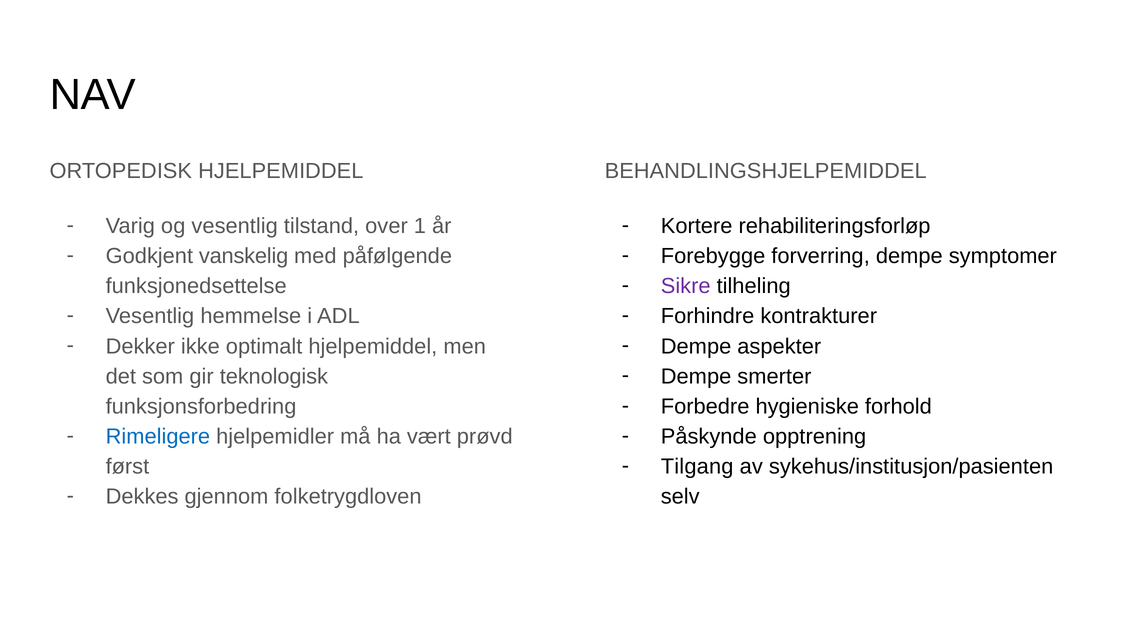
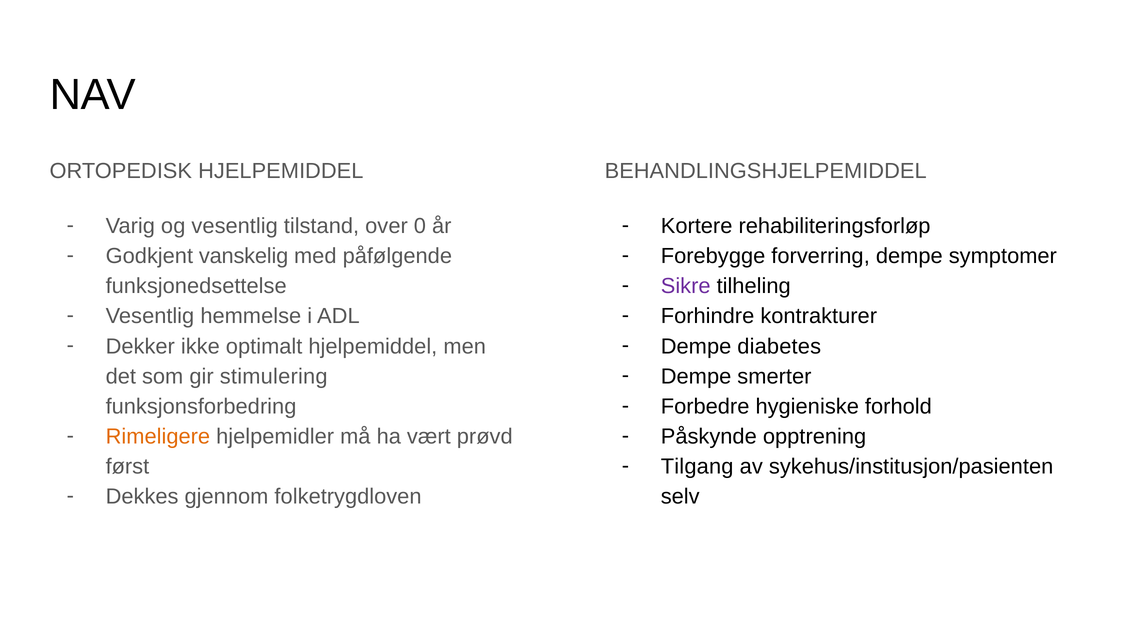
1: 1 -> 0
aspekter: aspekter -> diabetes
teknologisk: teknologisk -> stimulering
Rimeligere colour: blue -> orange
